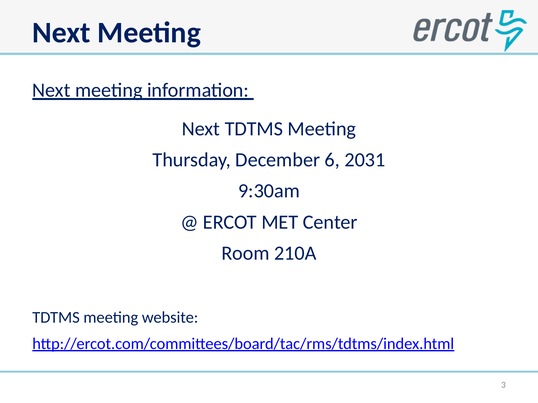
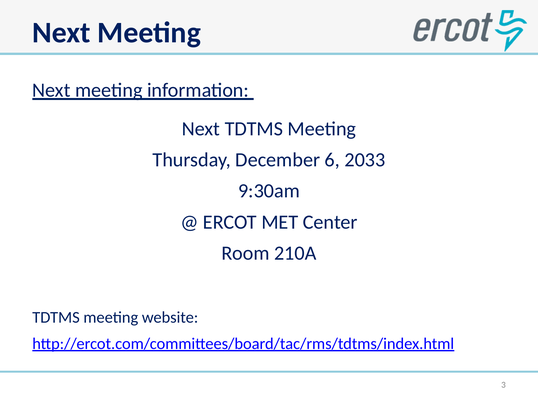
2031: 2031 -> 2033
